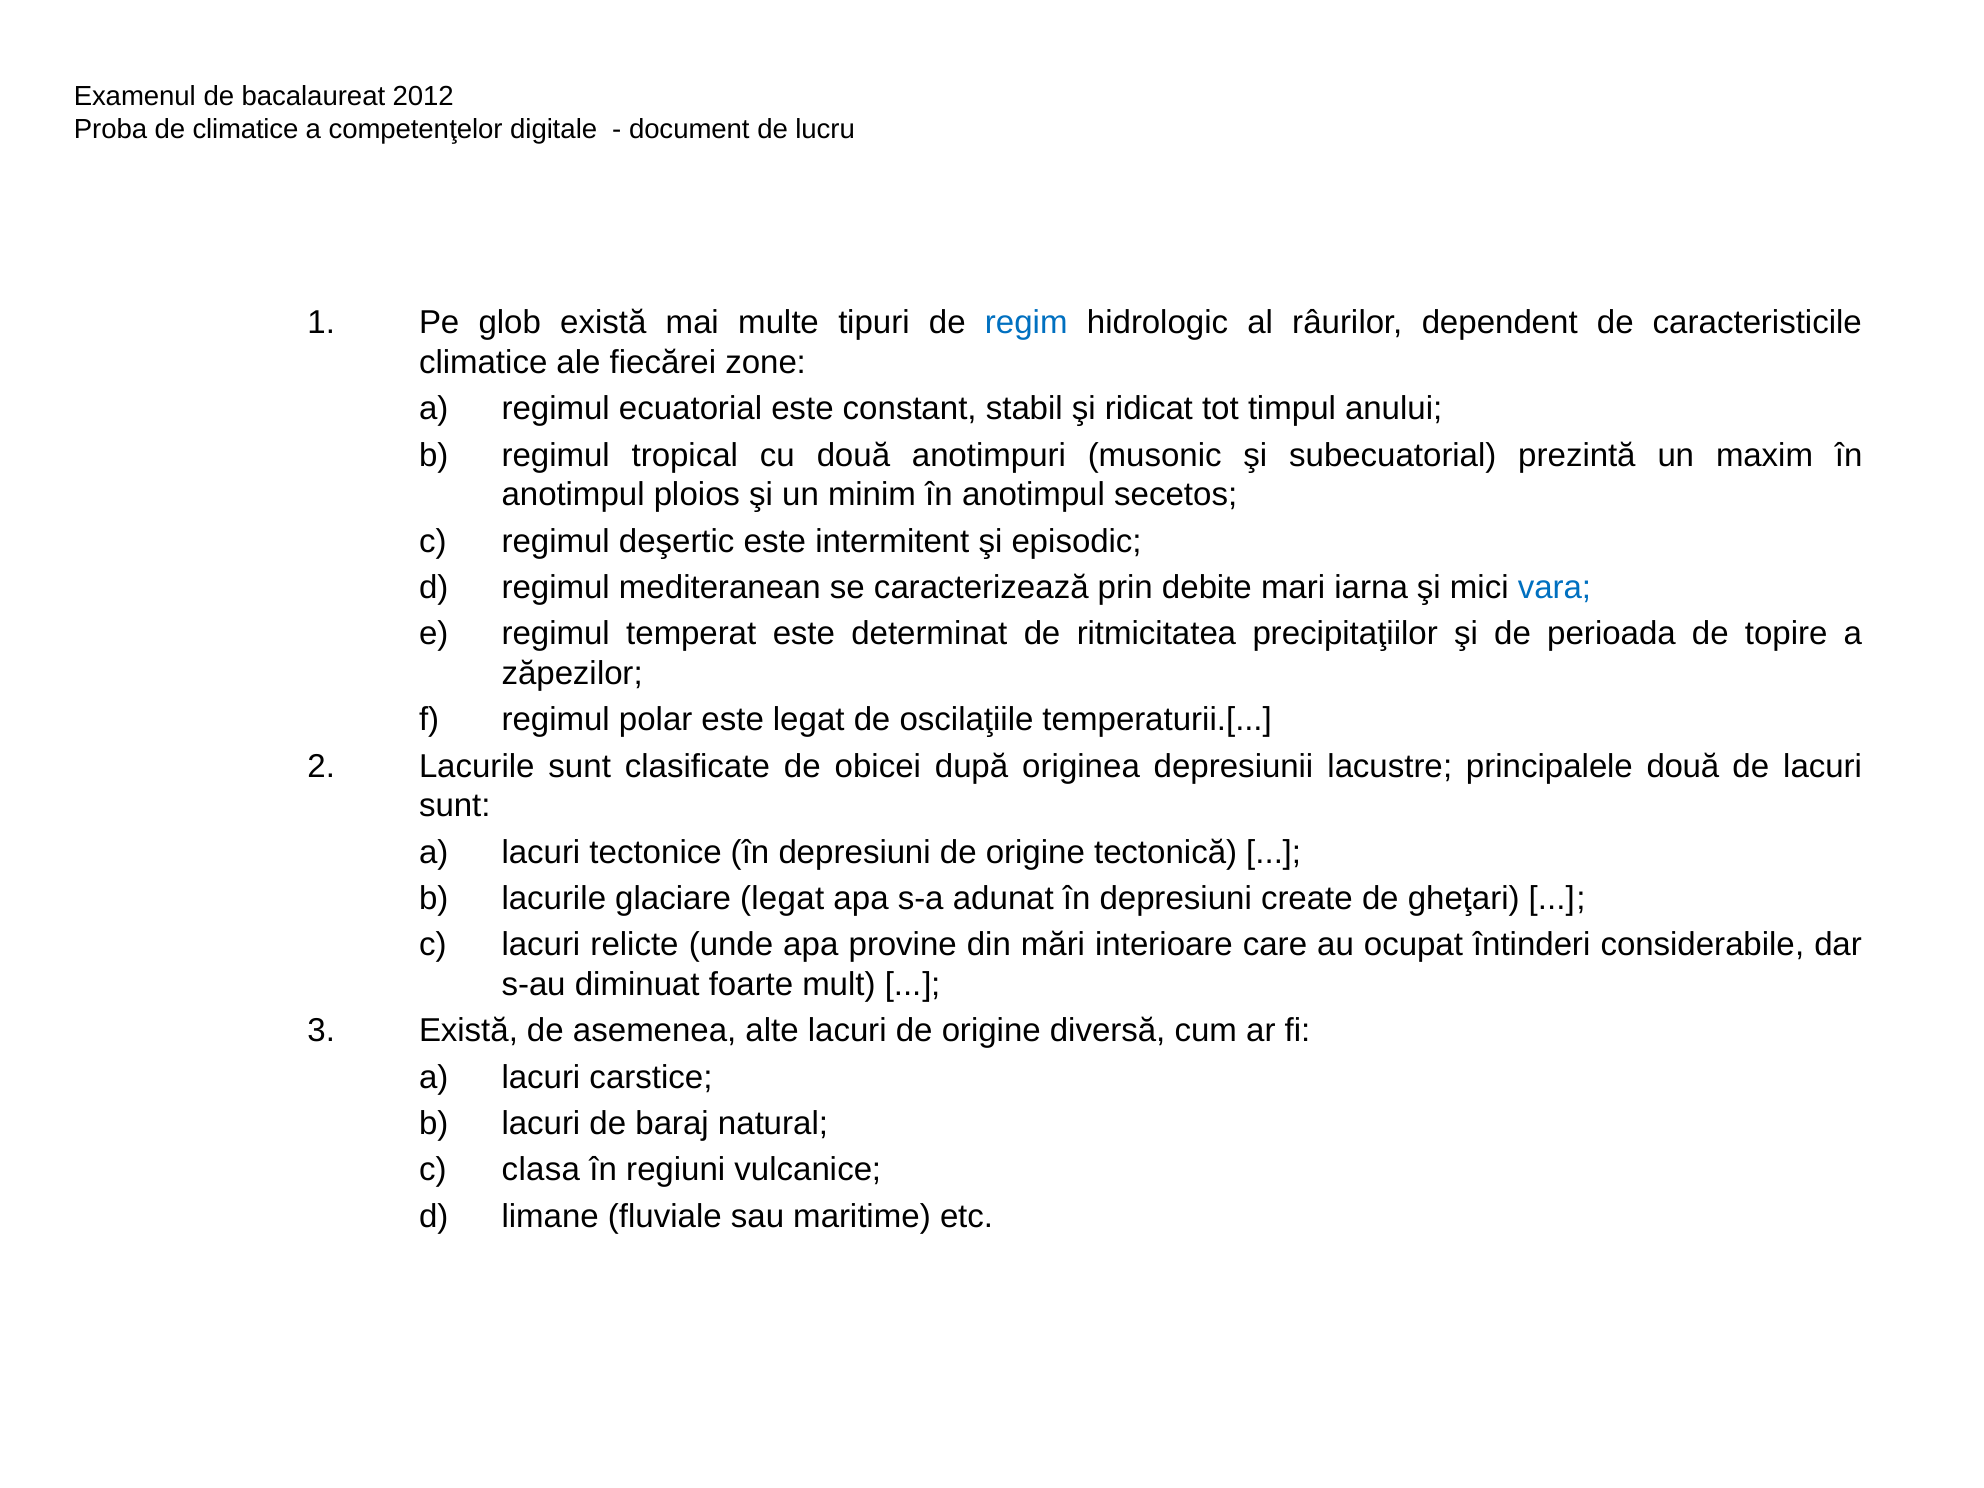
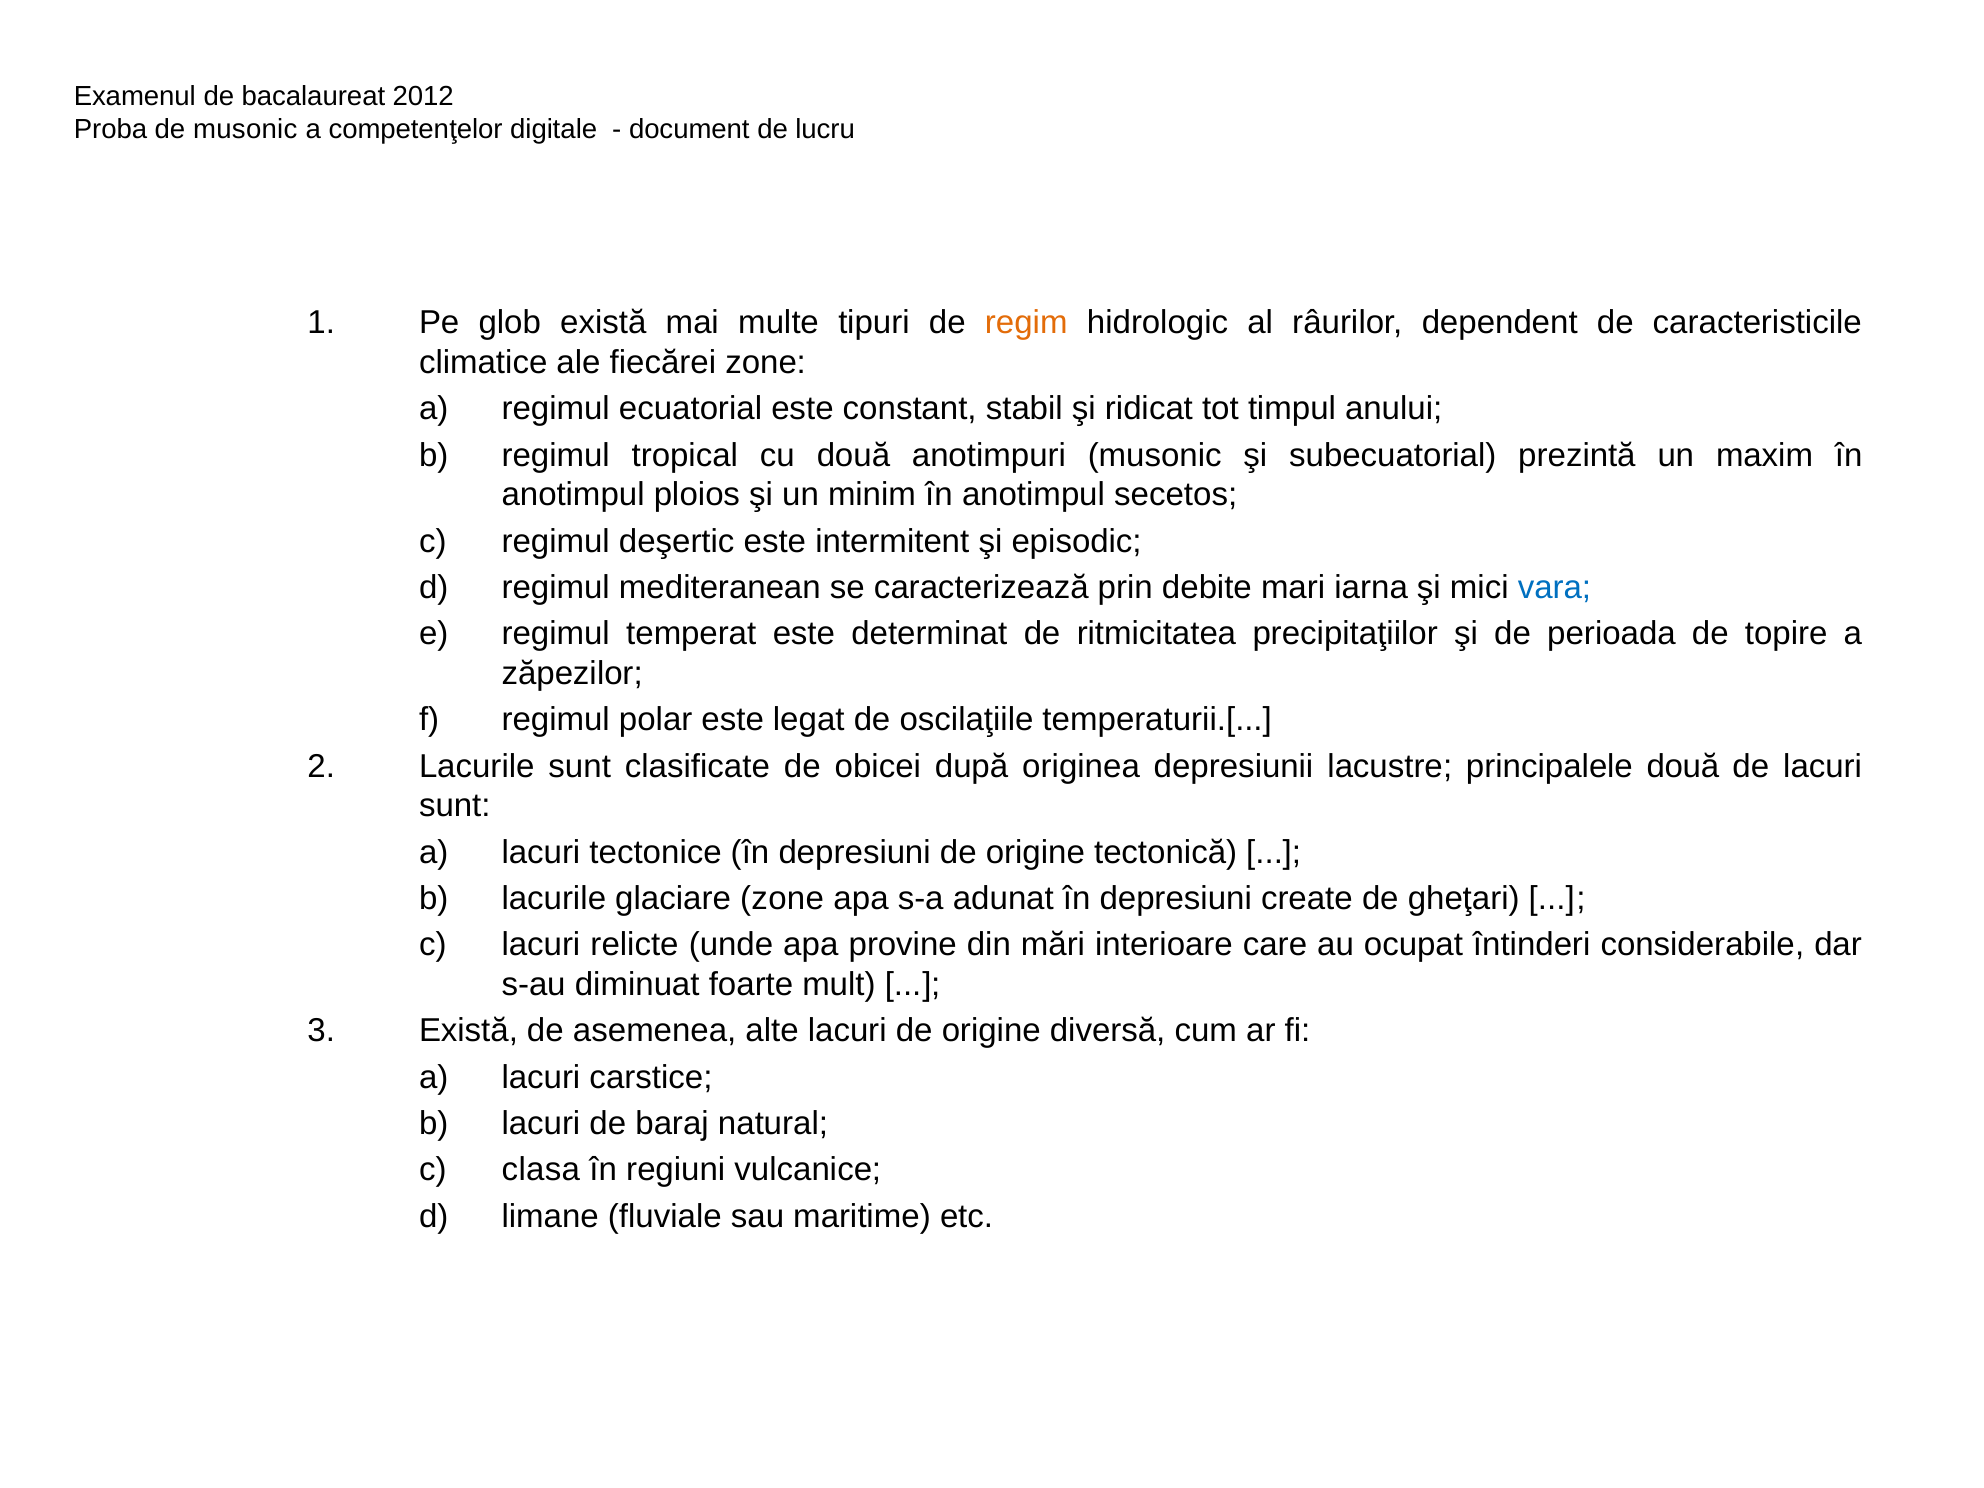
de climatice: climatice -> musonic
regim colour: blue -> orange
glaciare legat: legat -> zone
